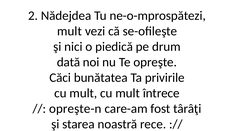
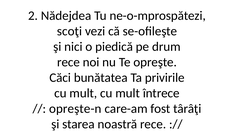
mult at (69, 31): mult -> scoţi
dată at (69, 62): dată -> rece
